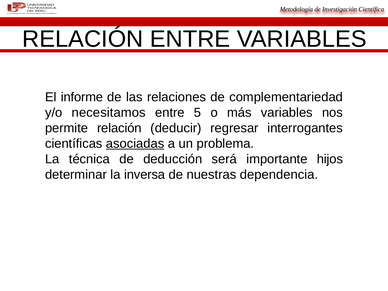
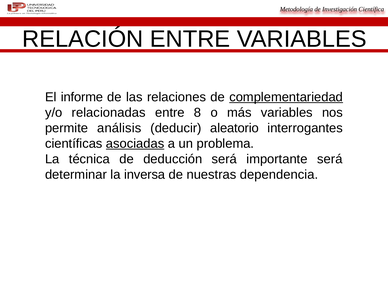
complementariedad underline: none -> present
necesitamos: necesitamos -> relacionadas
5: 5 -> 8
permite relación: relación -> análisis
regresar: regresar -> aleatorio
importante hijos: hijos -> será
